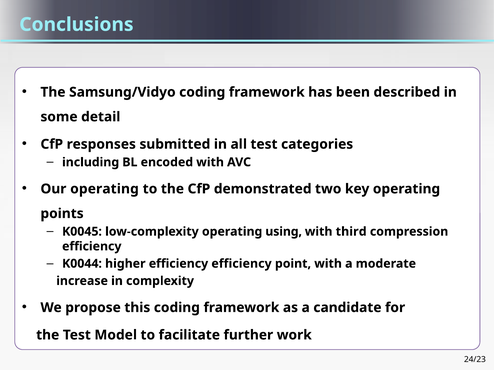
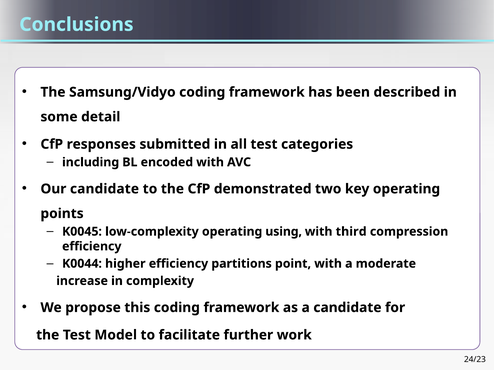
Our operating: operating -> candidate
efficiency efficiency: efficiency -> partitions
